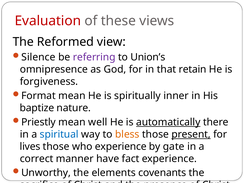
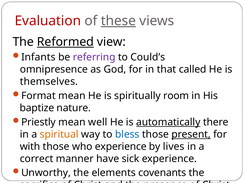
these underline: none -> present
Reformed underline: none -> present
Silence: Silence -> Infants
Union’s: Union’s -> Could’s
retain: retain -> called
forgiveness: forgiveness -> themselves
inner: inner -> room
spiritual colour: blue -> orange
bless colour: orange -> blue
lives: lives -> with
gate: gate -> lives
fact: fact -> sick
